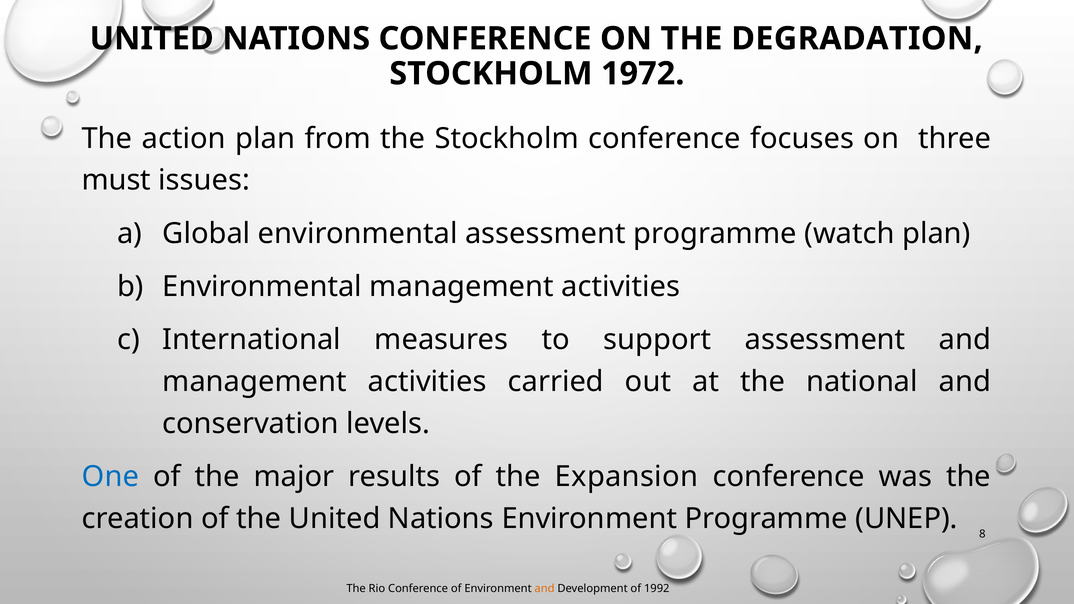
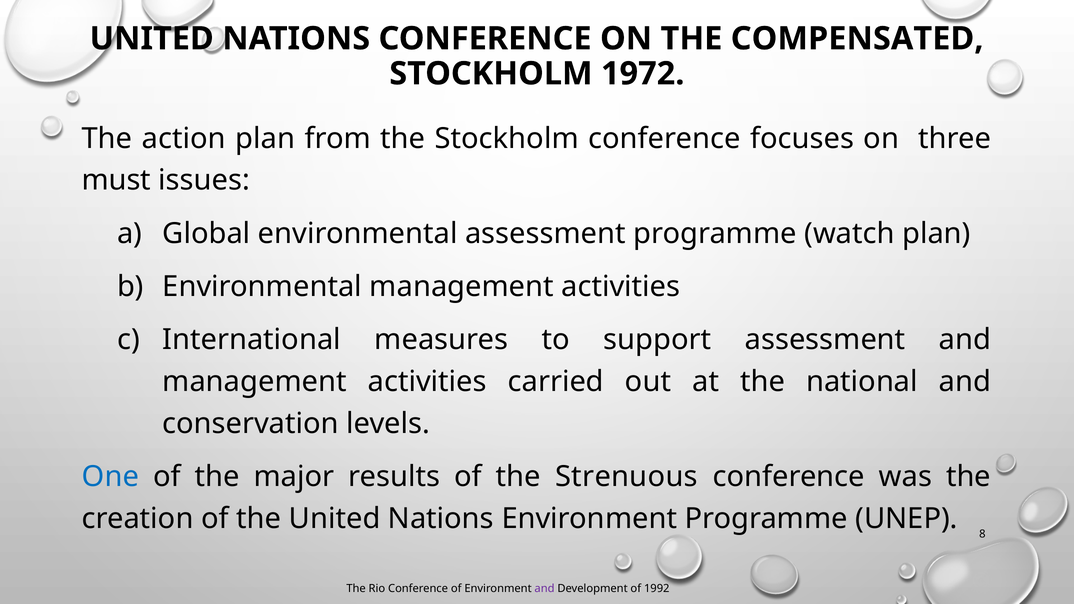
DEGRADATION: DEGRADATION -> COMPENSATED
Expansion: Expansion -> Strenuous
and at (545, 589) colour: orange -> purple
